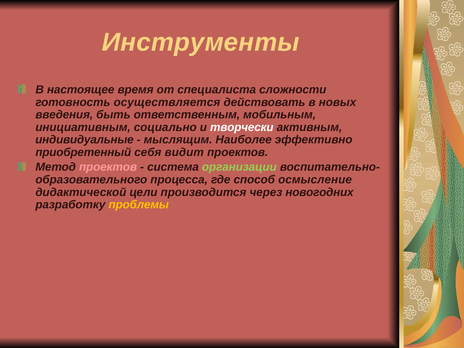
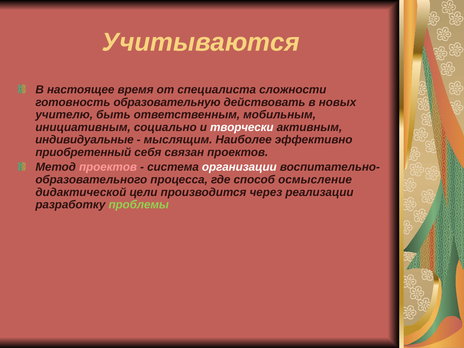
Инструменты: Инструменты -> Учитываются
осуществляется: осуществляется -> образовательную
введения: введения -> учителю
видит: видит -> связан
организации colour: light green -> white
новогодних: новогодних -> реализации
проблемы colour: yellow -> light green
